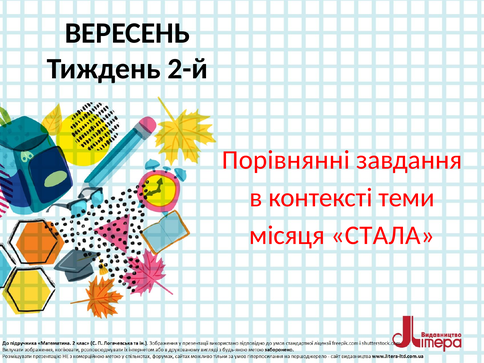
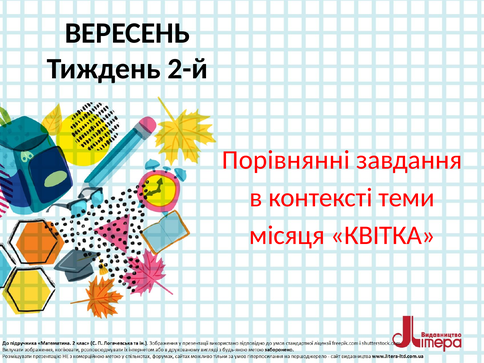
СТАЛА: СТАЛА -> КВІТКА
